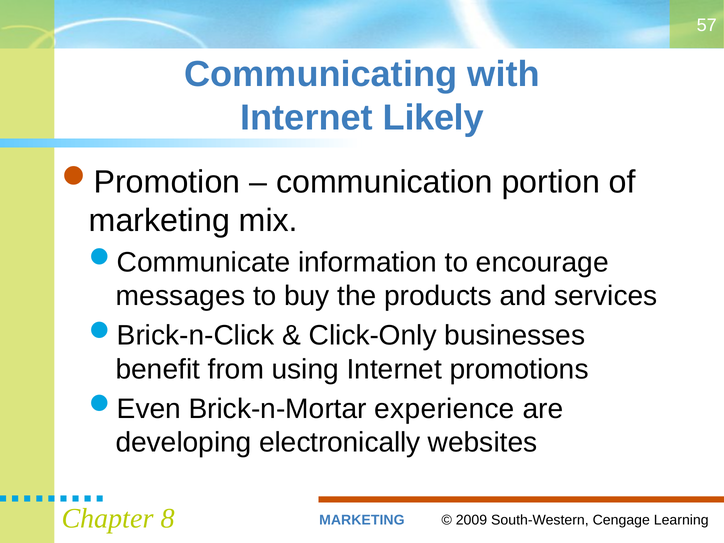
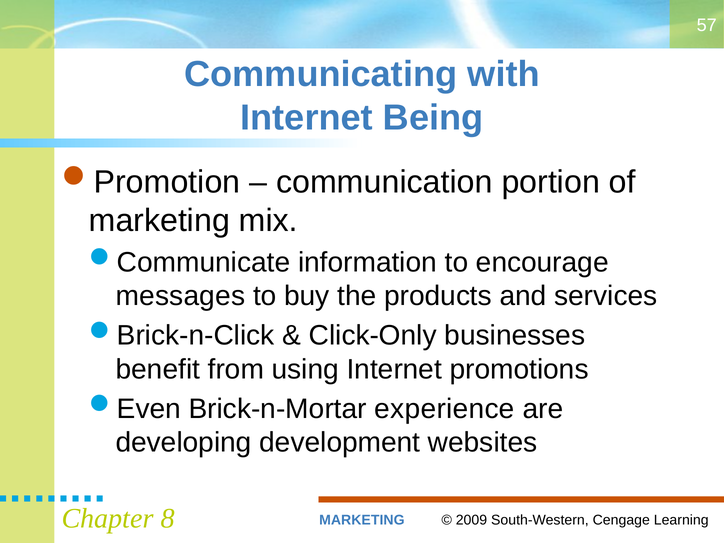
Likely: Likely -> Being
electronically: electronically -> development
